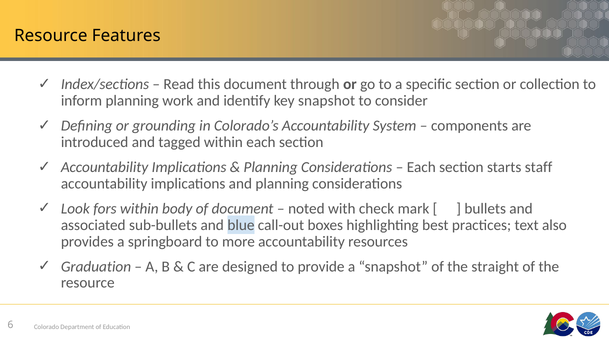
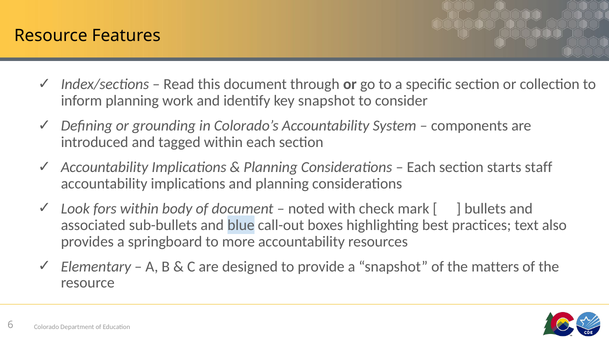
Graduation: Graduation -> Elementary
straight: straight -> matters
